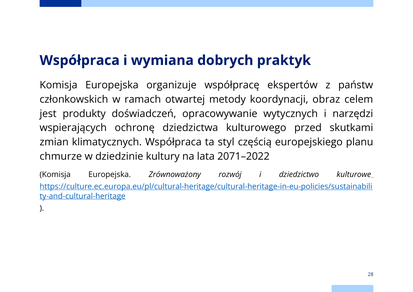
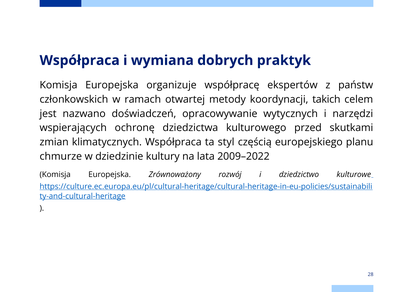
obraz: obraz -> takich
produkty: produkty -> nazwano
2071–2022: 2071–2022 -> 2009–2022
